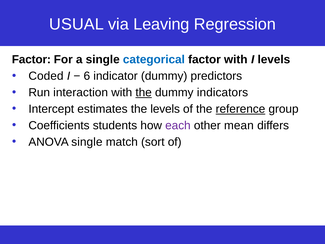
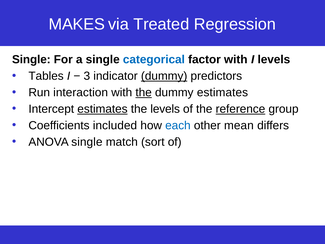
USUAL: USUAL -> MAKES
Leaving: Leaving -> Treated
Factor at (31, 60): Factor -> Single
Coded: Coded -> Tables
6: 6 -> 3
dummy at (164, 76) underline: none -> present
dummy indicators: indicators -> estimates
estimates at (102, 109) underline: none -> present
students: students -> included
each colour: purple -> blue
